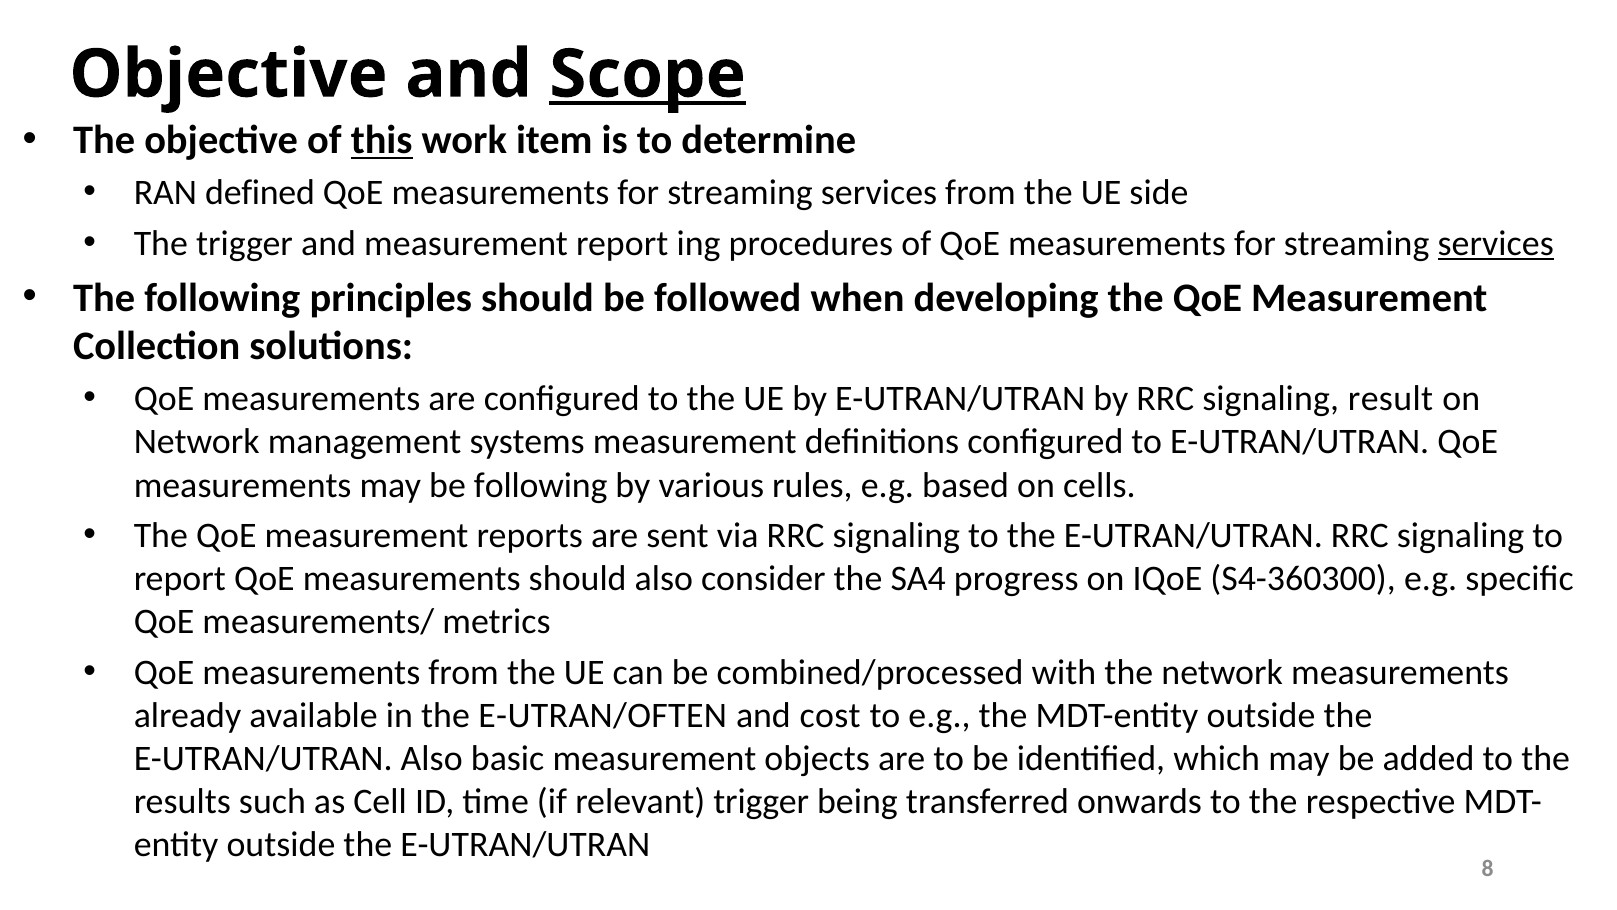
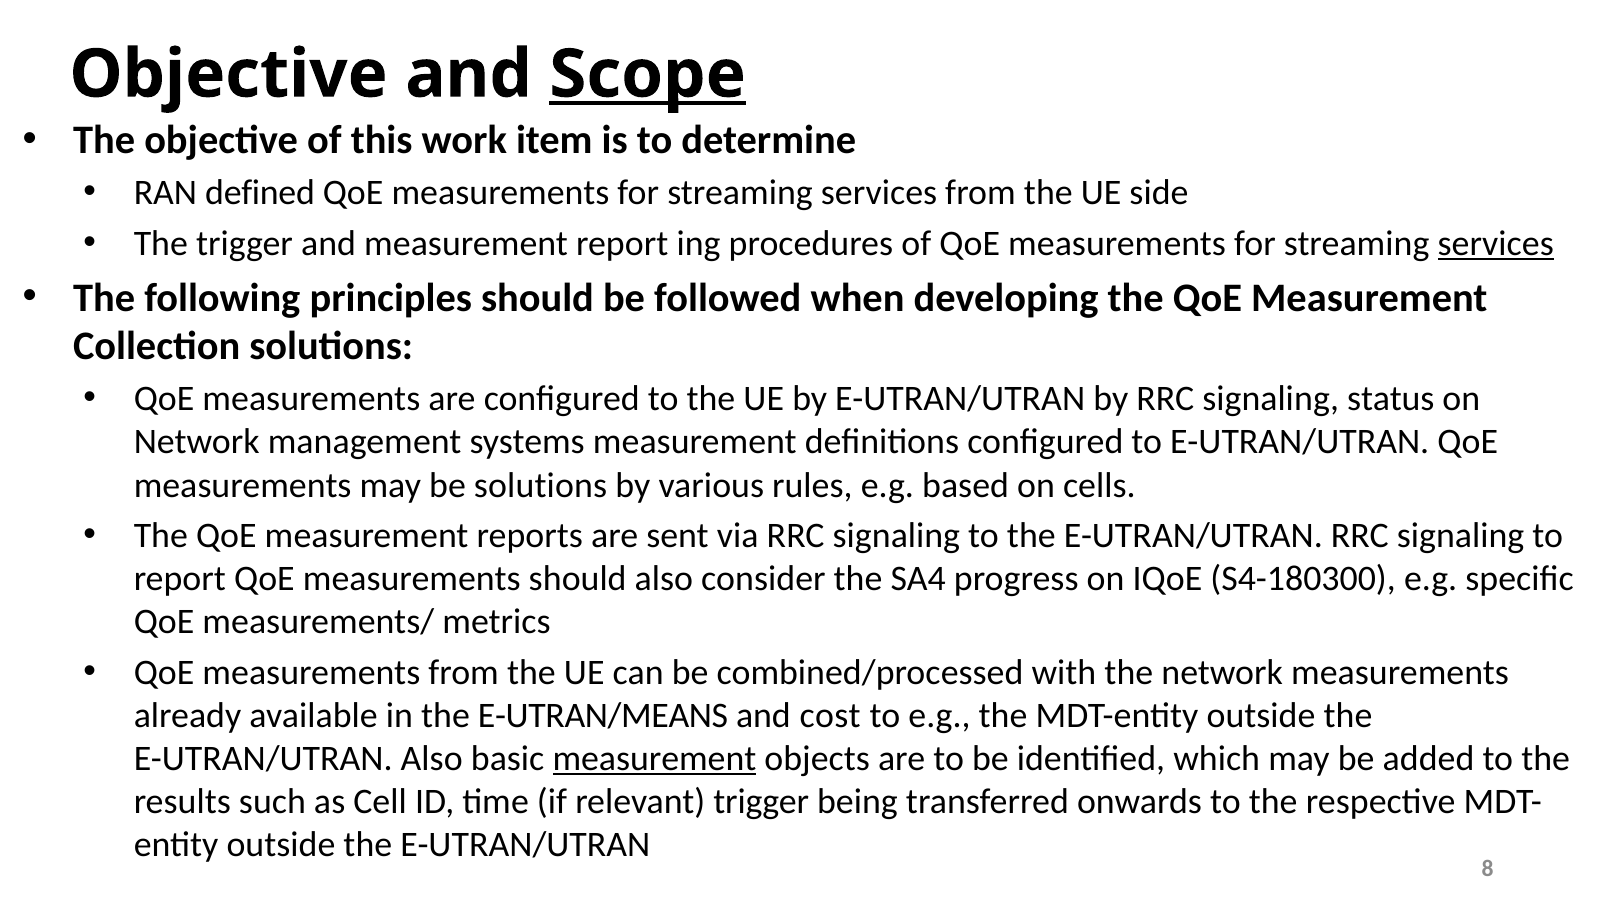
this underline: present -> none
result: result -> status
be following: following -> solutions
S4-360300: S4-360300 -> S4-180300
E-UTRAN/OFTEN: E-UTRAN/OFTEN -> E-UTRAN/MEANS
measurement at (654, 758) underline: none -> present
